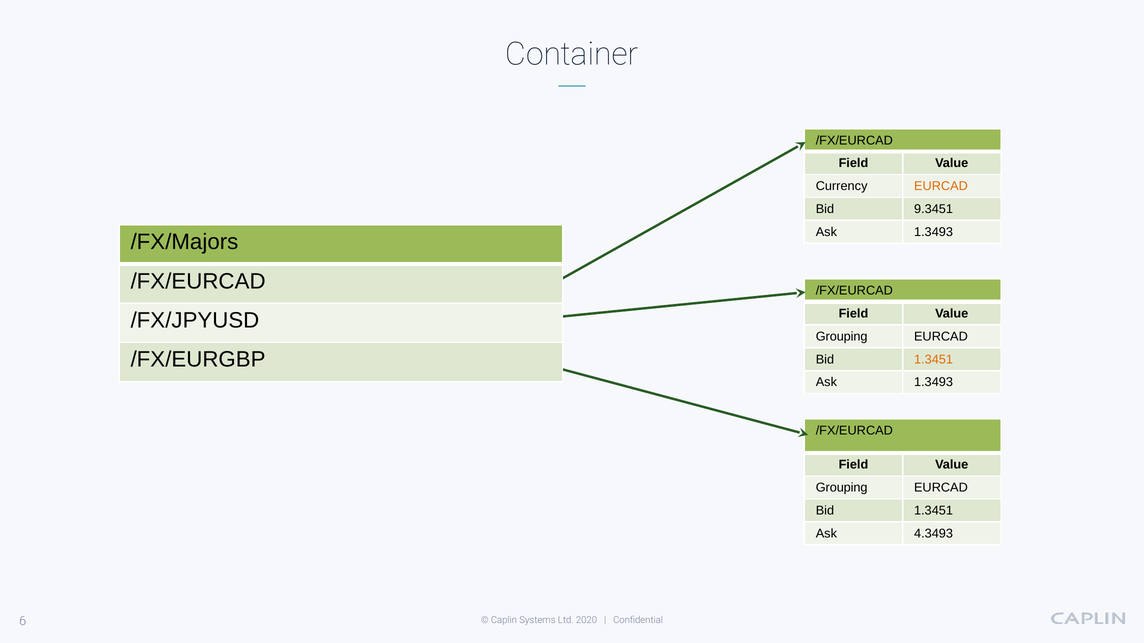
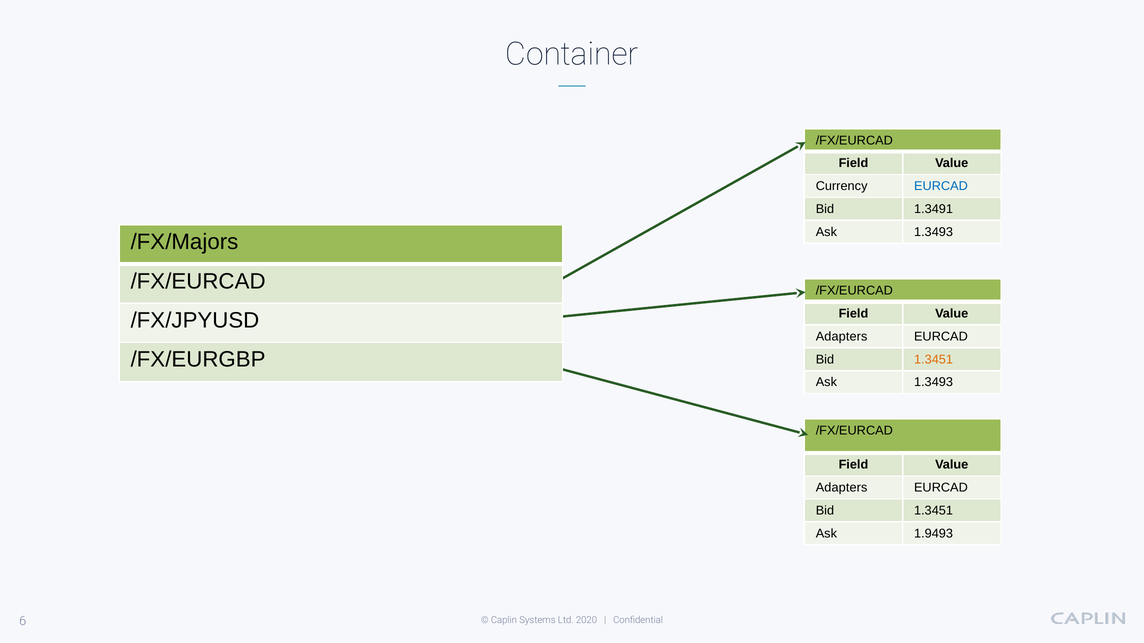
EURCAD at (941, 186) colour: orange -> blue
9.3451: 9.3451 -> 1.3491
Grouping at (842, 337): Grouping -> Adapters
Grouping at (842, 488): Grouping -> Adapters
4.3493: 4.3493 -> 1.9493
